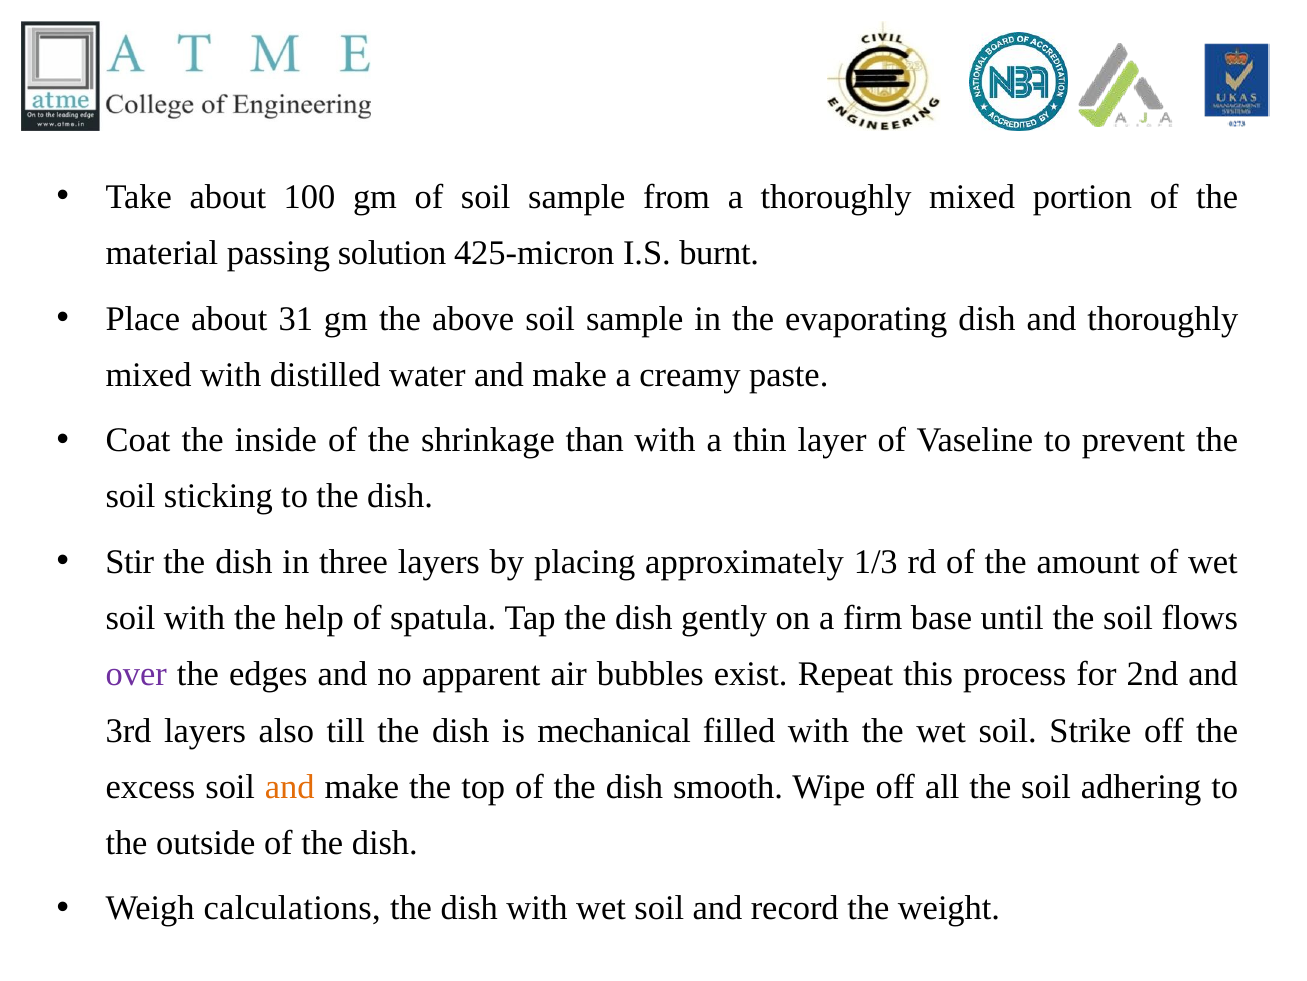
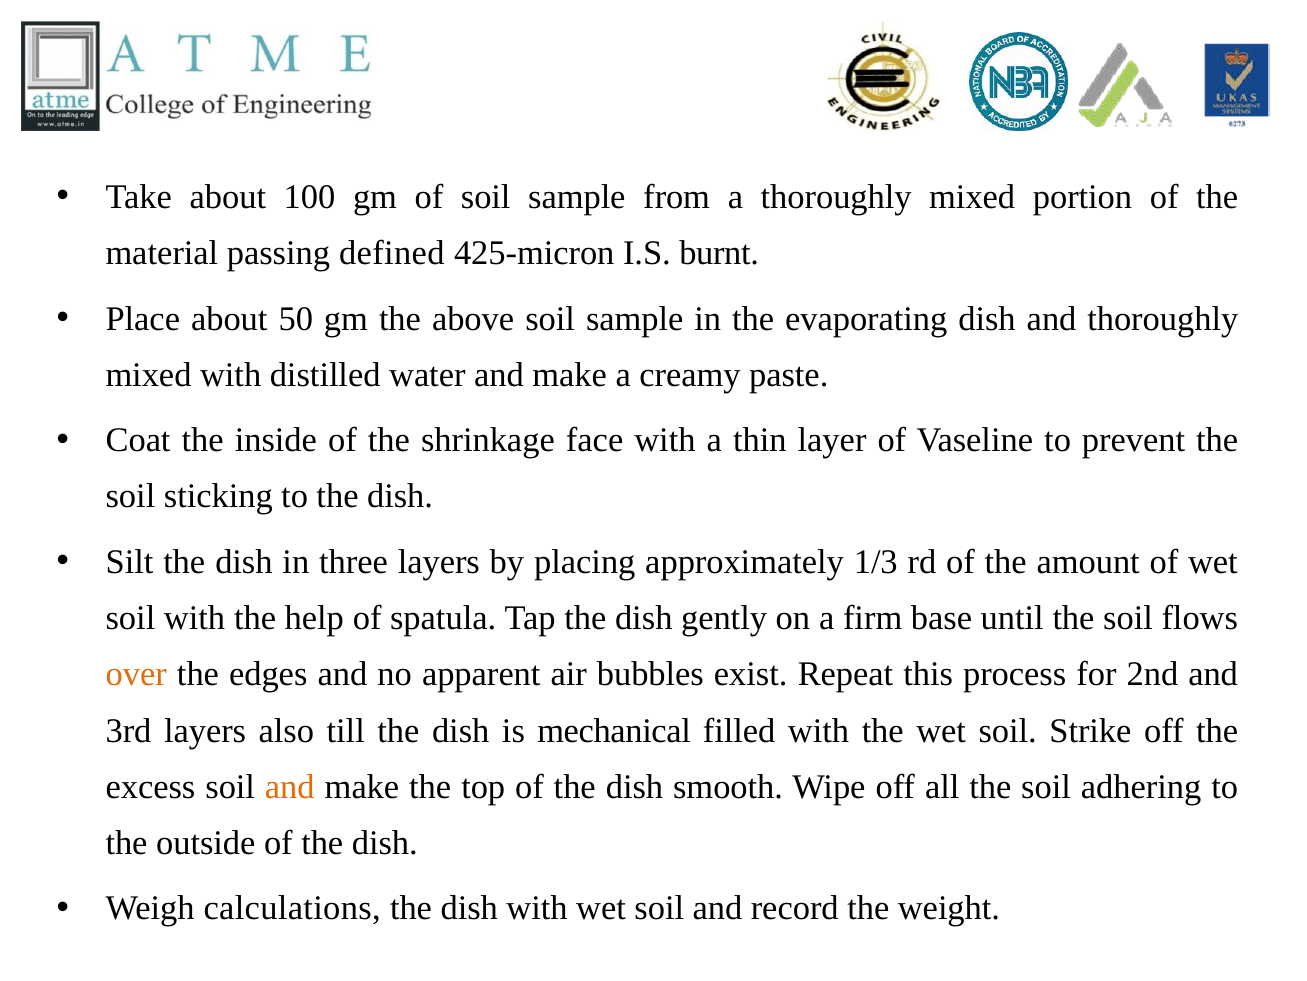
solution: solution -> defined
31: 31 -> 50
than: than -> face
Stir: Stir -> Silt
over colour: purple -> orange
